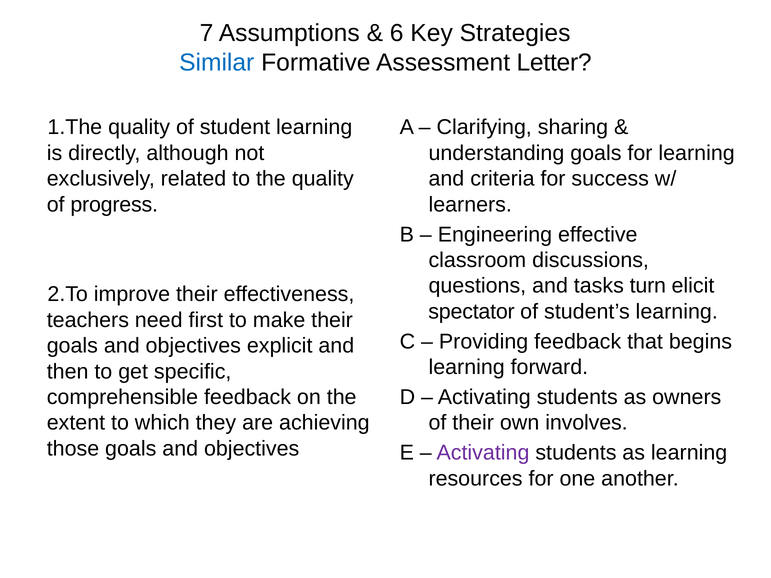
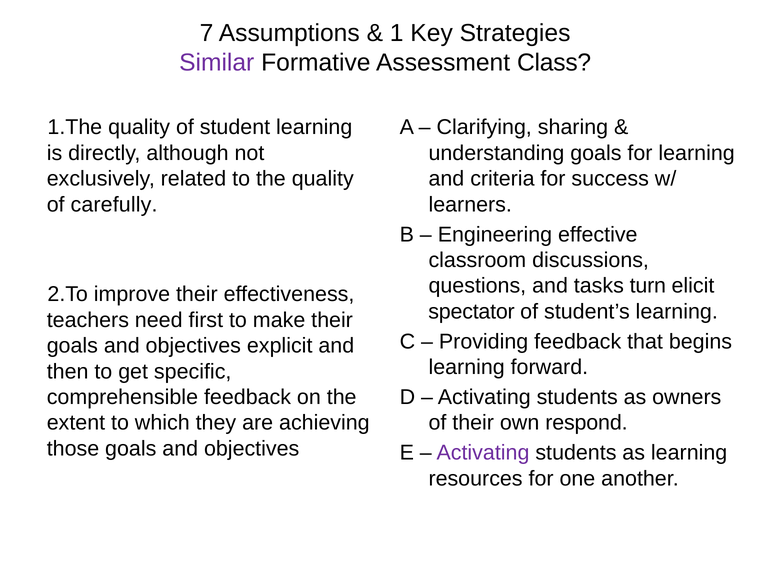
6: 6 -> 1
Similar colour: blue -> purple
Letter: Letter -> Class
progress: progress -> carefully
involves: involves -> respond
